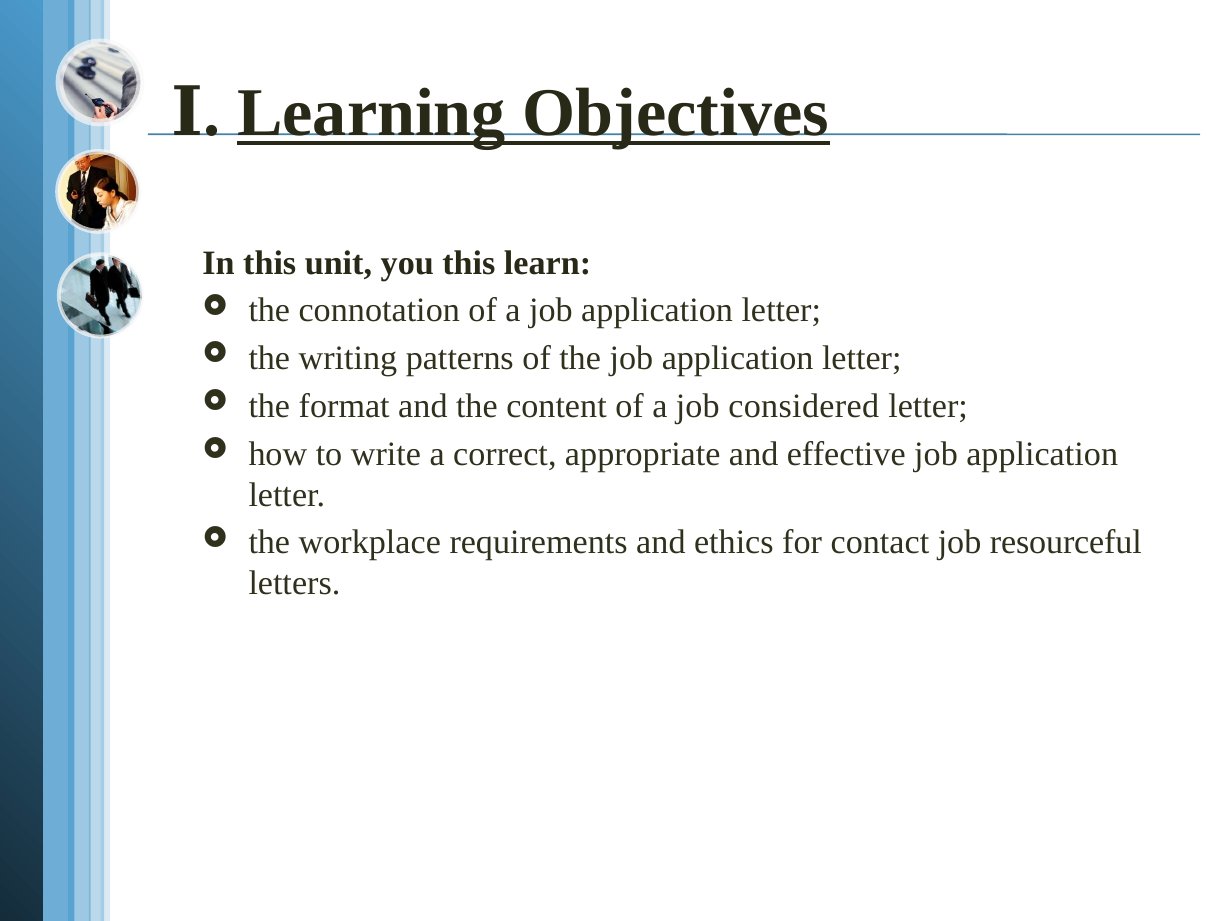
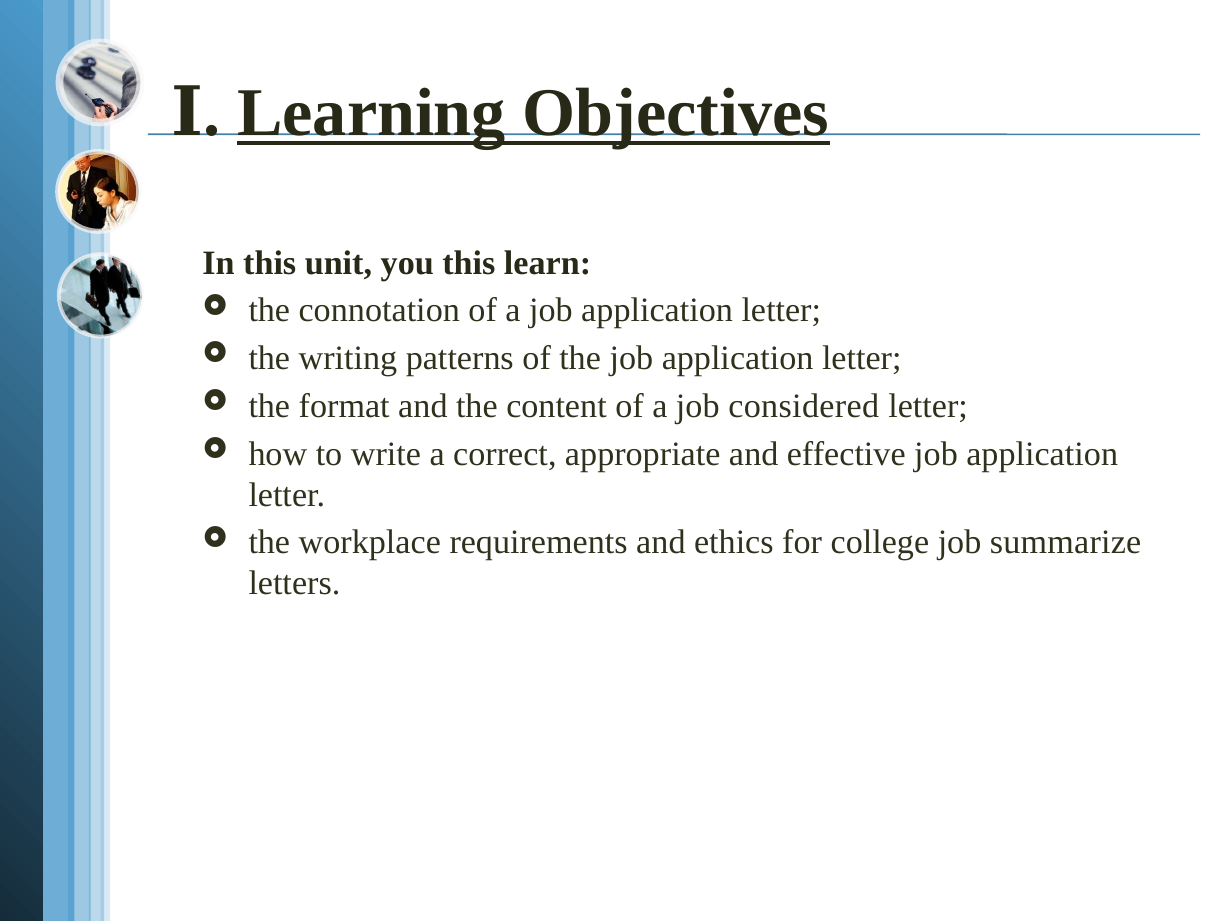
contact: contact -> college
resourceful: resourceful -> summarize
